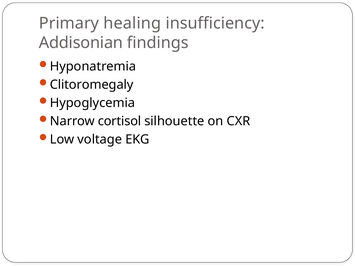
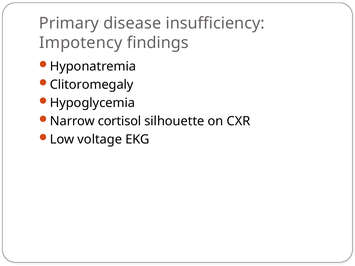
healing: healing -> disease
Addisonian: Addisonian -> Impotency
